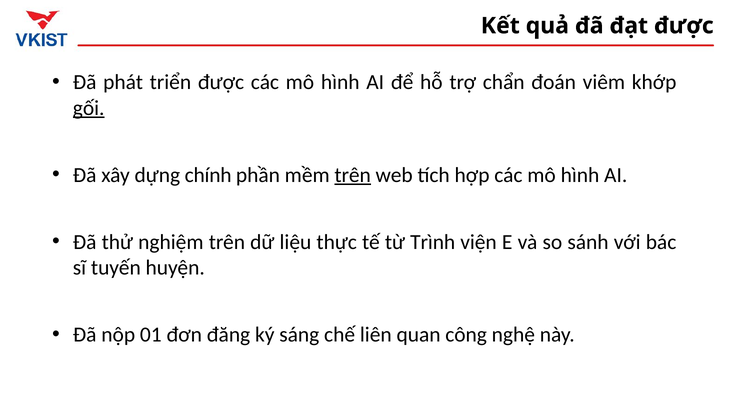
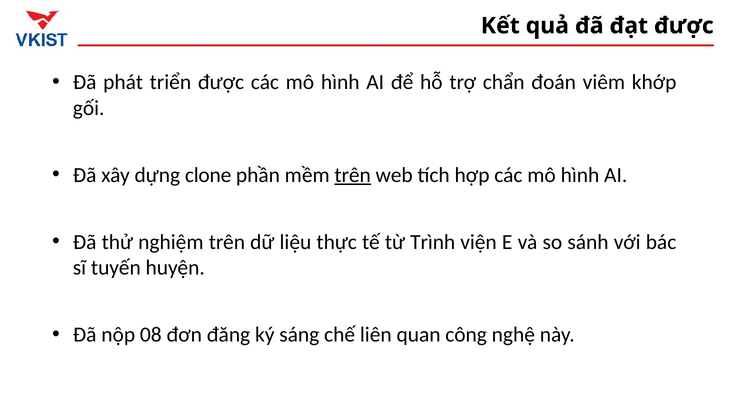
gối underline: present -> none
chính: chính -> clone
01: 01 -> 08
